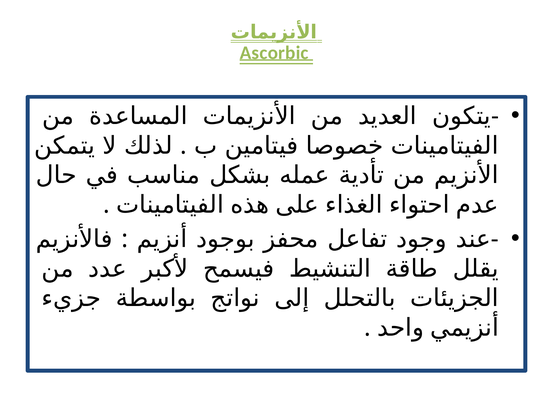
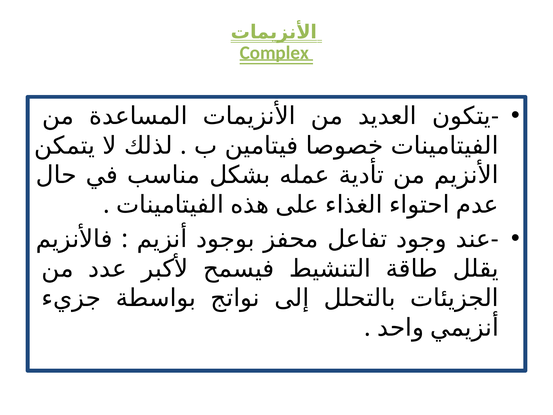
Ascorbic: Ascorbic -> Complex
